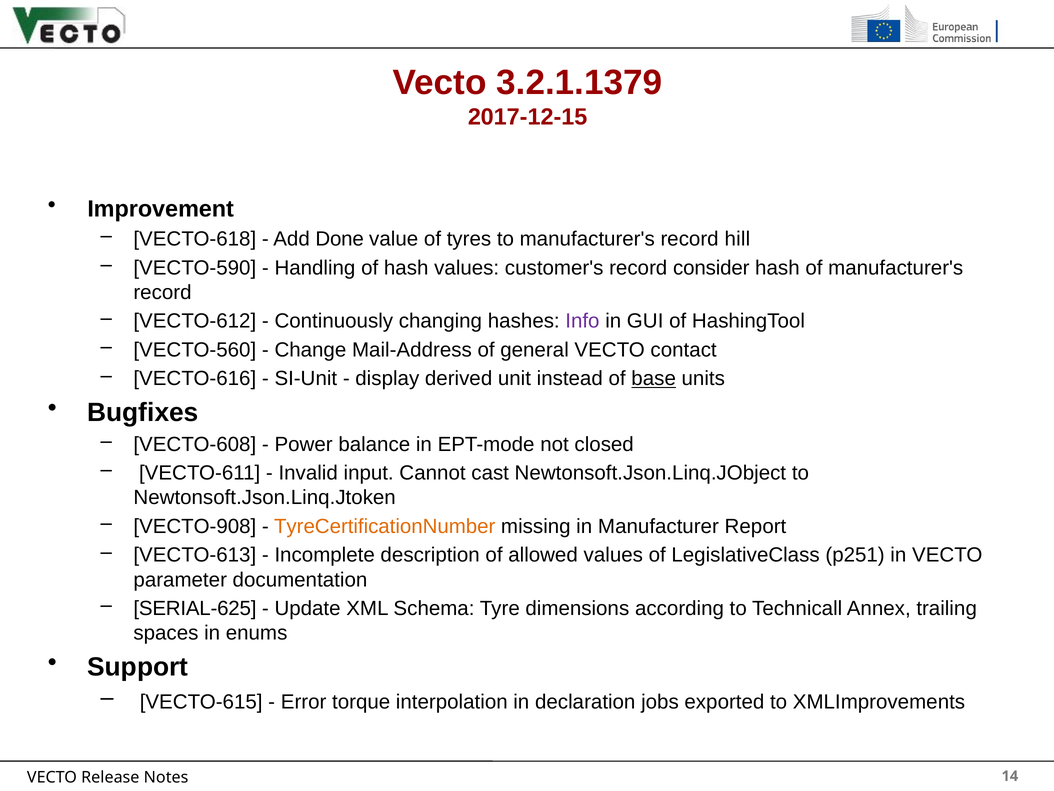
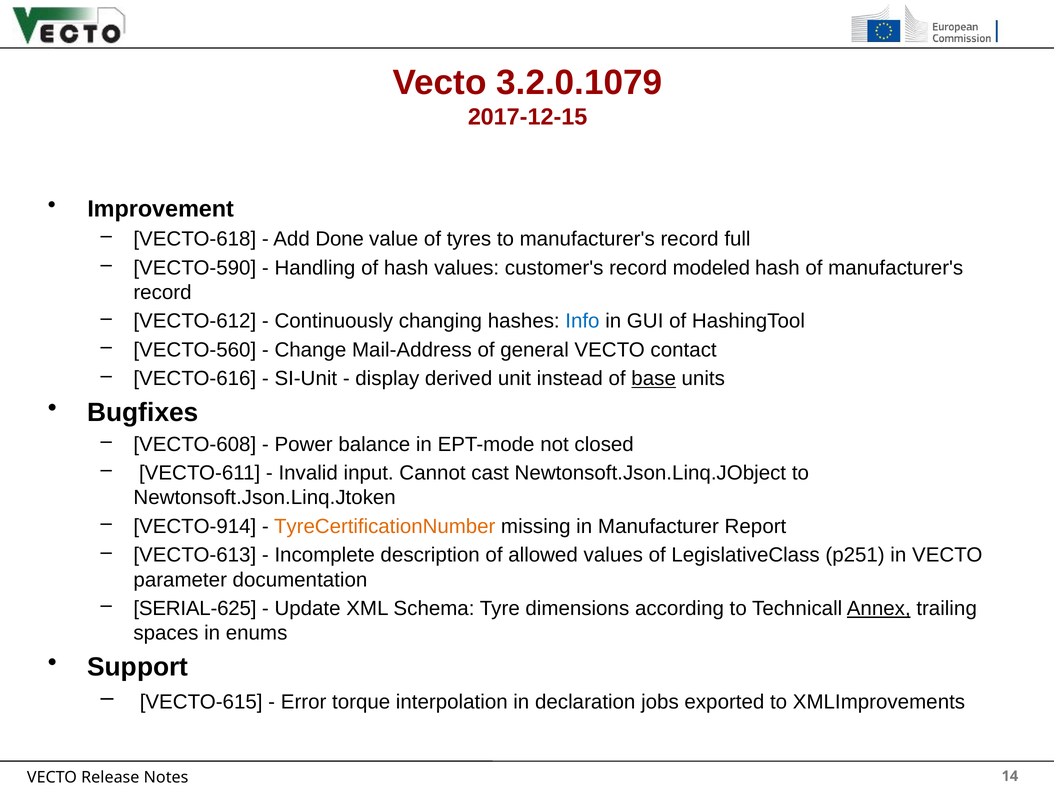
3.2.1.1379: 3.2.1.1379 -> 3.2.0.1079
hill: hill -> full
consider: consider -> modeled
Info colour: purple -> blue
VECTO-908: VECTO-908 -> VECTO-914
Annex underline: none -> present
